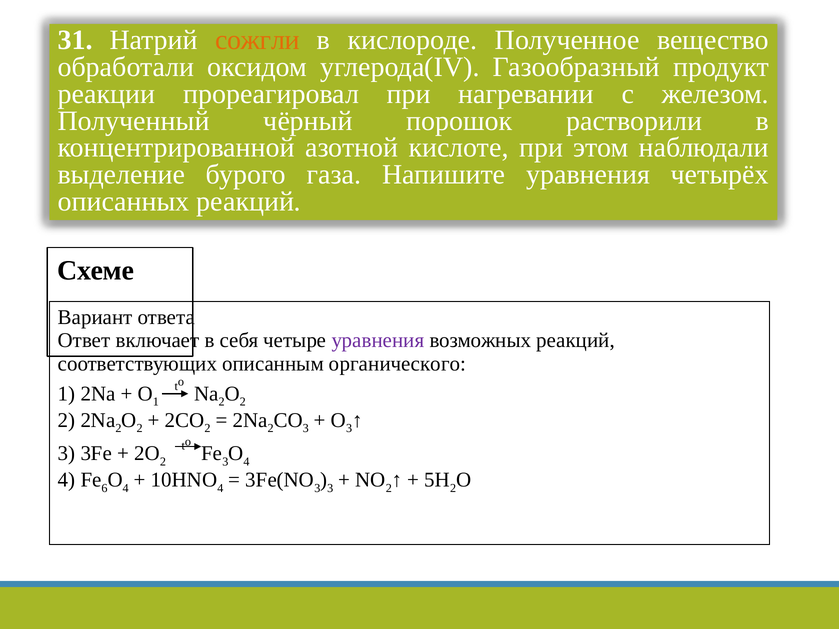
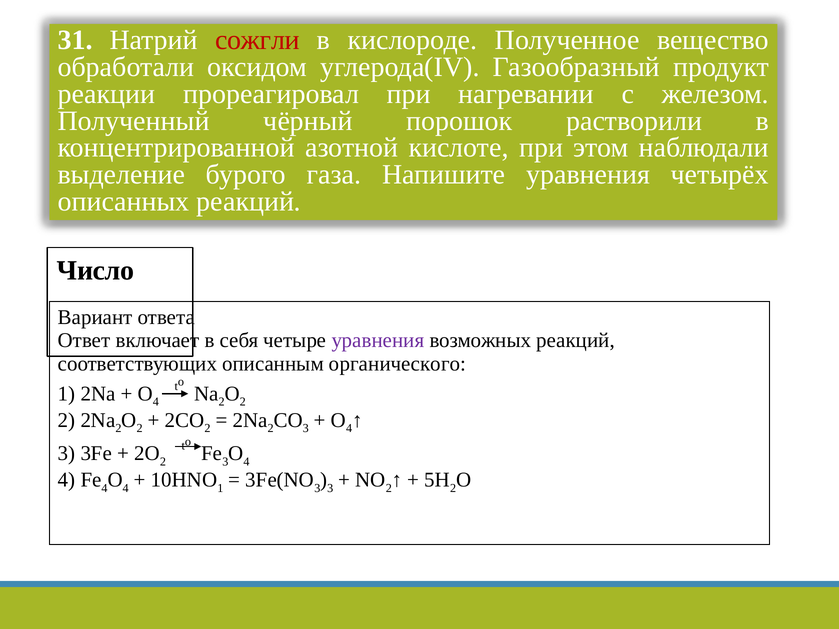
сожгли colour: orange -> red
Схеме: Схеме -> Число
1 at (156, 402): 1 -> 4
3 at (349, 428): 3 -> 4
6 at (105, 488): 6 -> 4
4 at (220, 488): 4 -> 1
